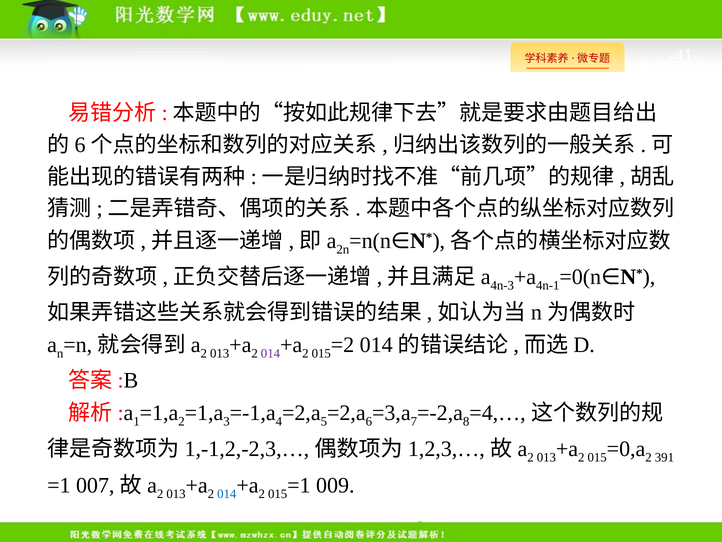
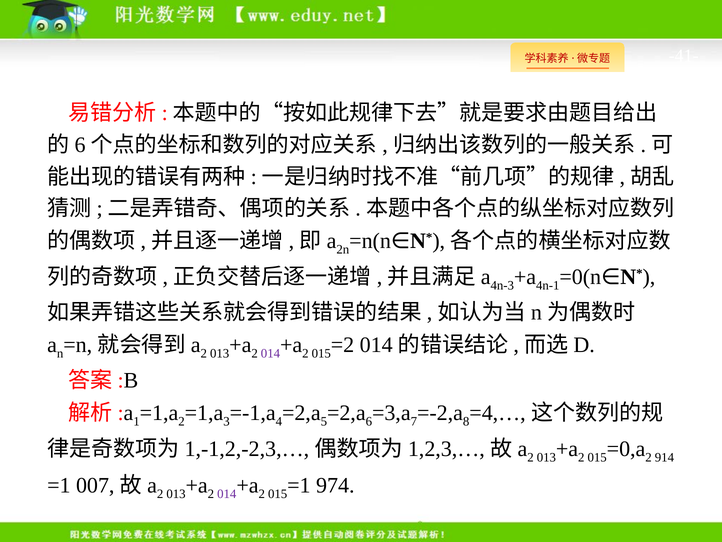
391: 391 -> 914
014 at (227, 493) colour: blue -> purple
009: 009 -> 974
